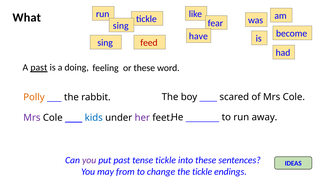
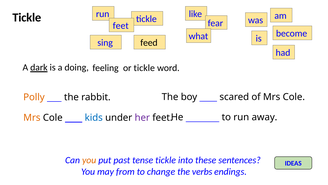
What at (27, 17): What -> Tickle
sing at (121, 26): sing -> feet
have: have -> what
feed colour: red -> black
A past: past -> dark
or these: these -> tickle
Mrs at (32, 117) colour: purple -> orange
you at (89, 160) colour: purple -> orange
the tickle: tickle -> verbs
